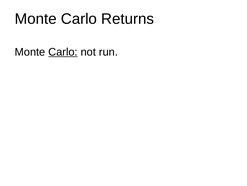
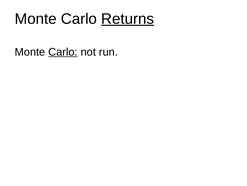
Returns underline: none -> present
